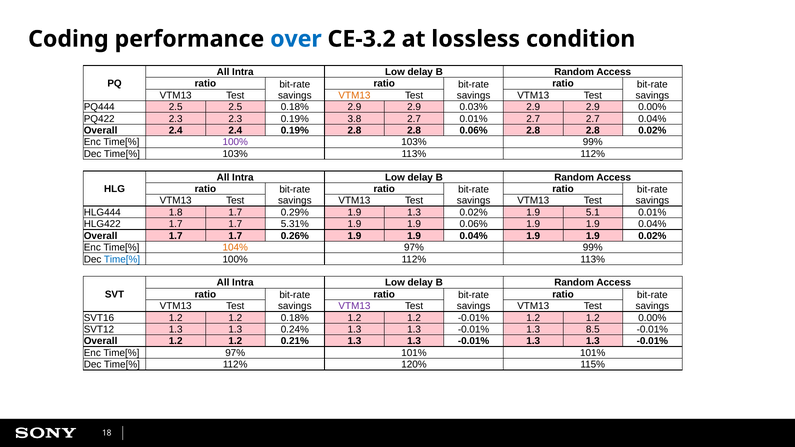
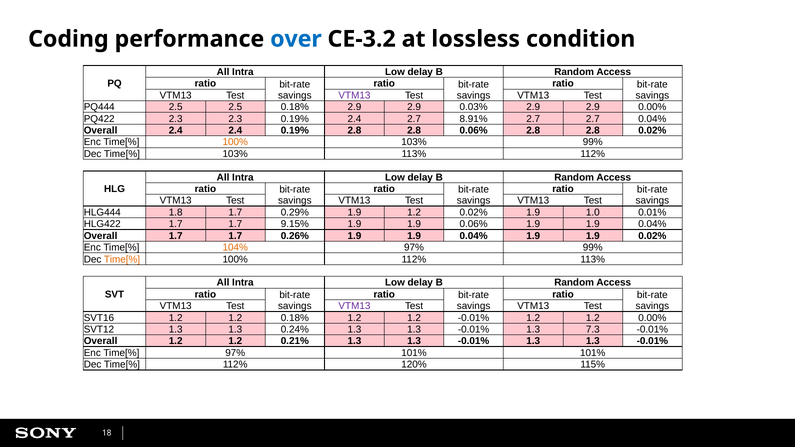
VTM13 at (354, 95) colour: orange -> purple
0.19% 3.8: 3.8 -> 2.4
2.7 0.01%: 0.01% -> 8.91%
100% at (235, 142) colour: purple -> orange
1.9 1.3: 1.3 -> 1.2
5.1: 5.1 -> 1.0
5.31%: 5.31% -> 9.15%
Time[% at (122, 259) colour: blue -> orange
8.5: 8.5 -> 7.3
